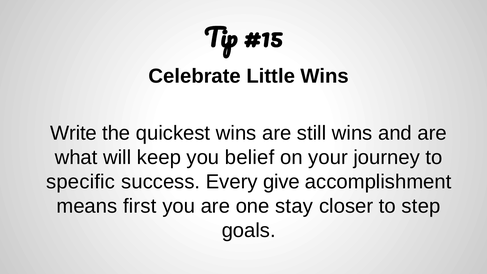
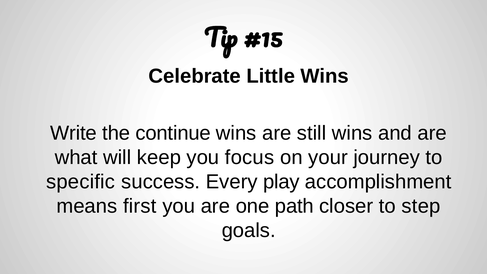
quickest: quickest -> continue
belief: belief -> focus
give: give -> play
stay: stay -> path
